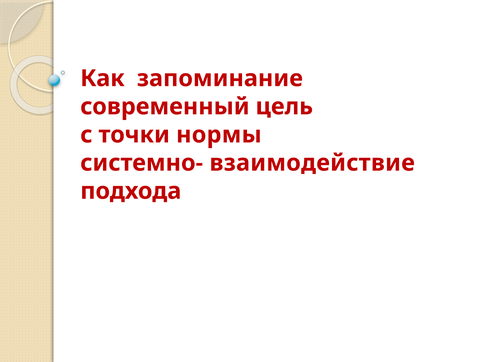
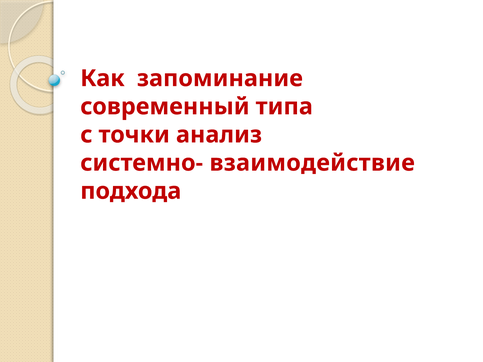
цель: цель -> типа
нормы: нормы -> анализ
